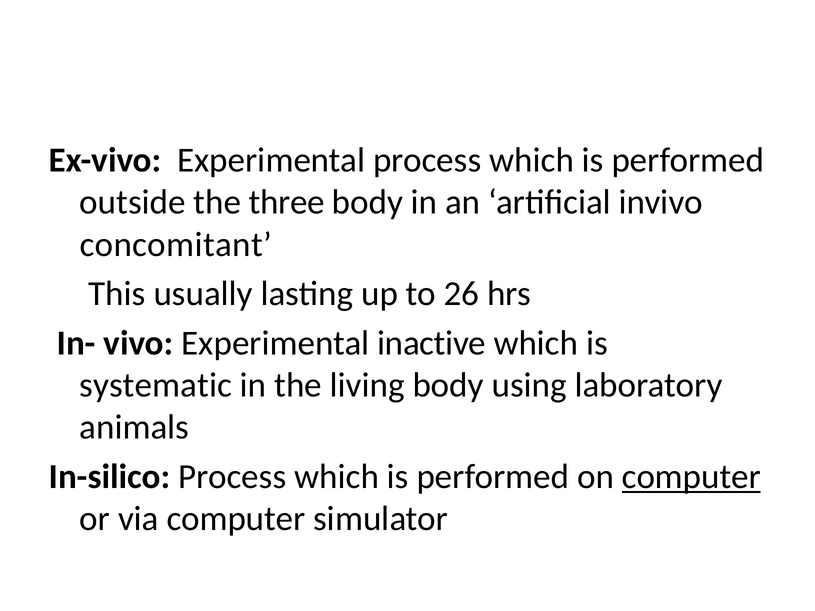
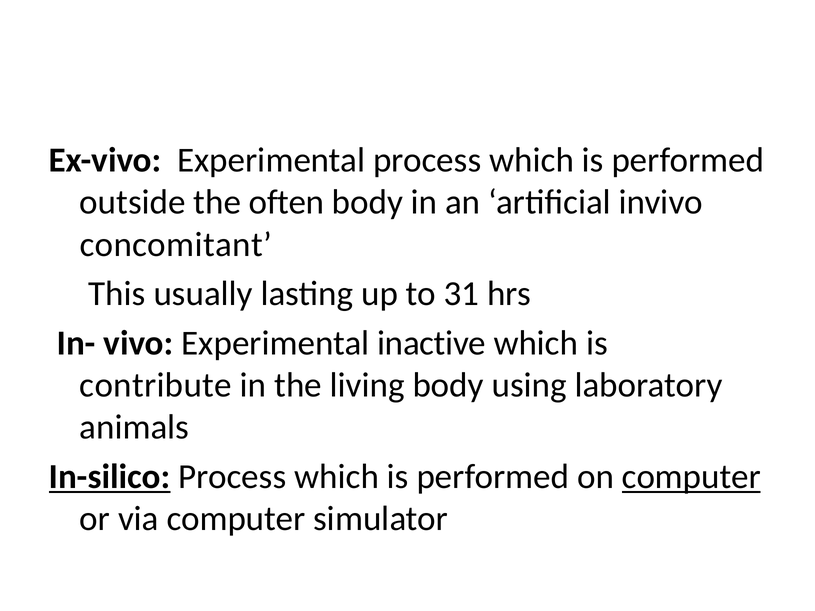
three: three -> often
26: 26 -> 31
systematic: systematic -> contribute
In-silico underline: none -> present
